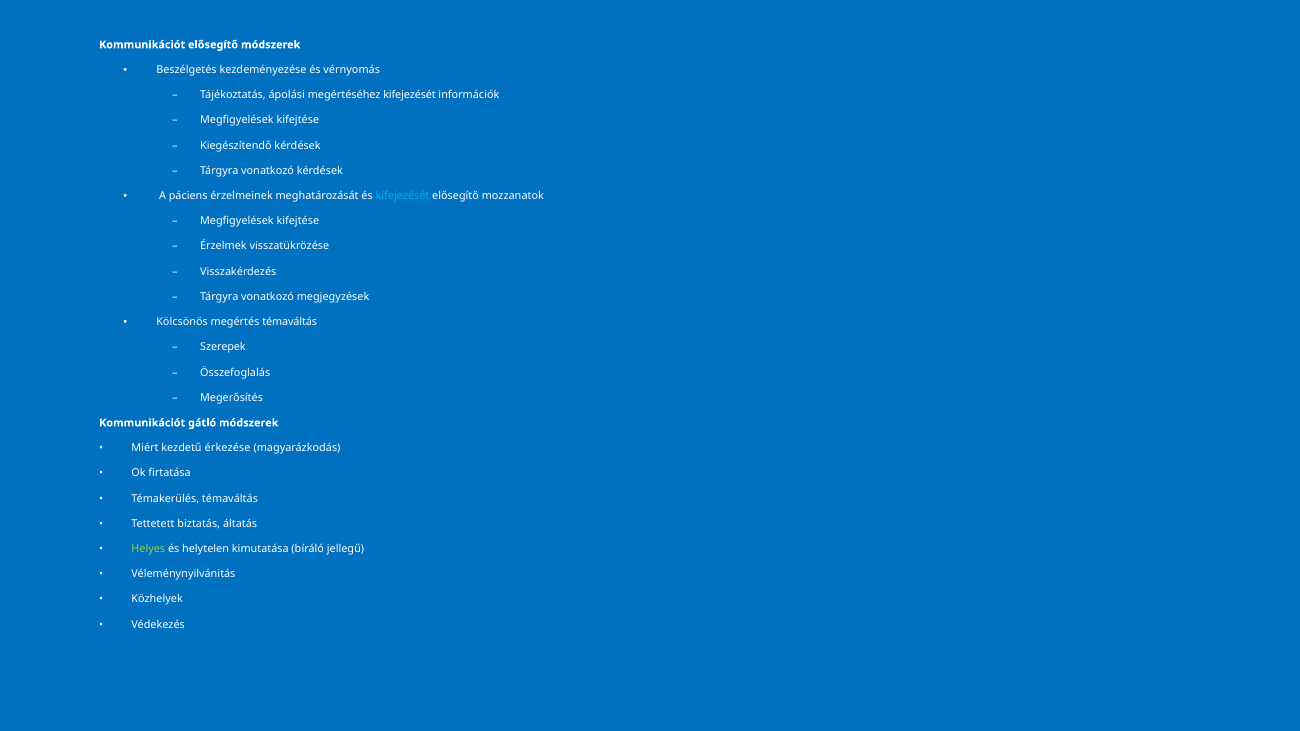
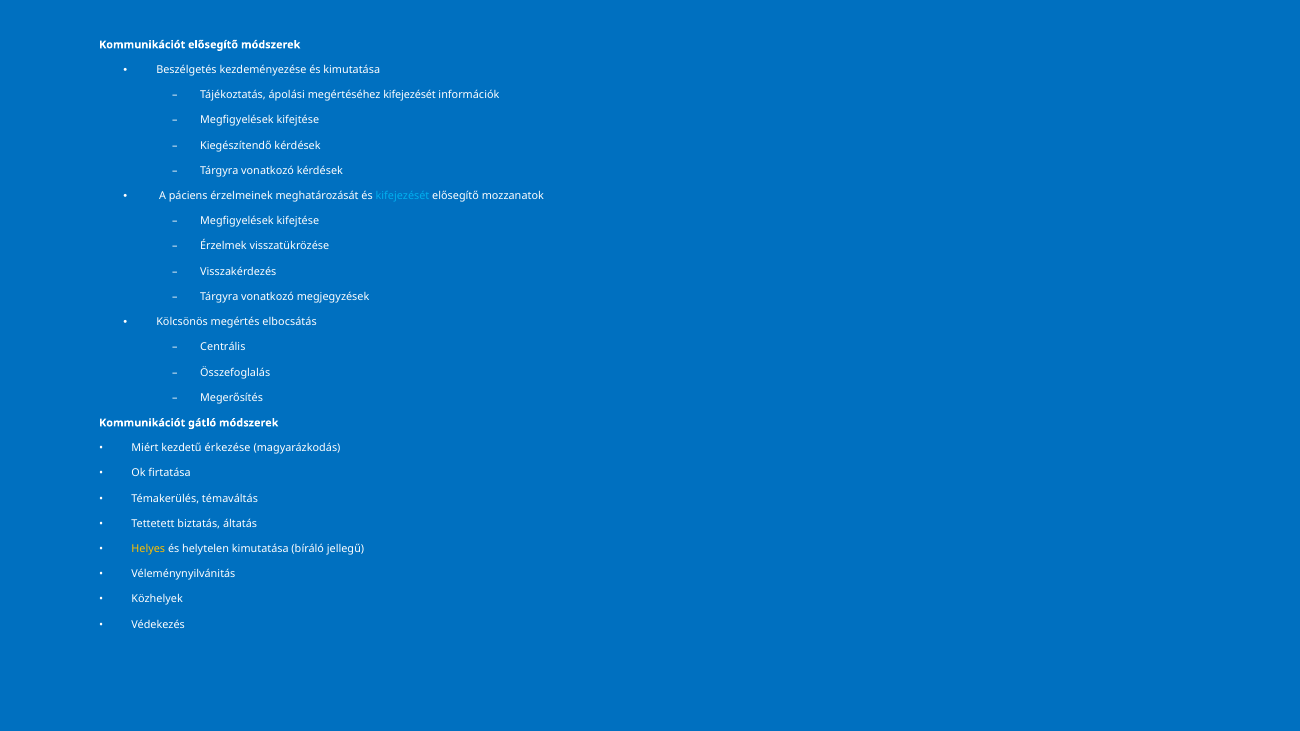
és vérnyomás: vérnyomás -> kimutatása
megértés témaváltás: témaváltás -> elbocsátás
Szerepek: Szerepek -> Centrális
Helyes colour: light green -> yellow
